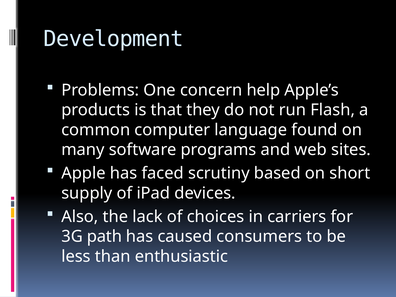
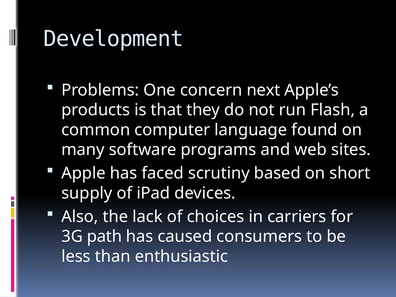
help: help -> next
